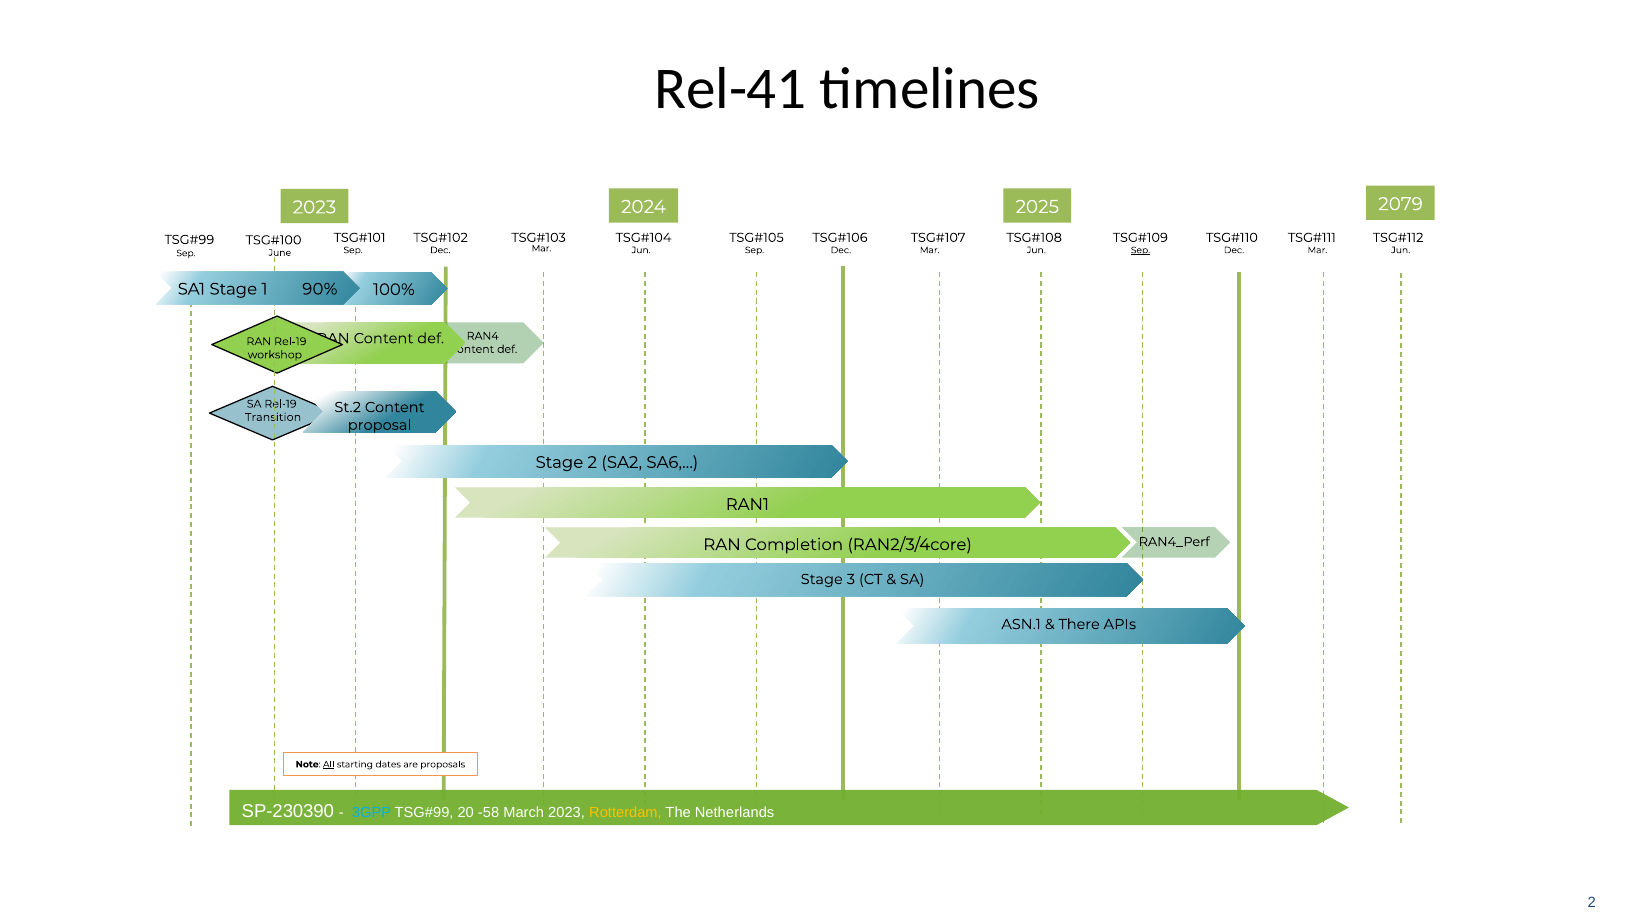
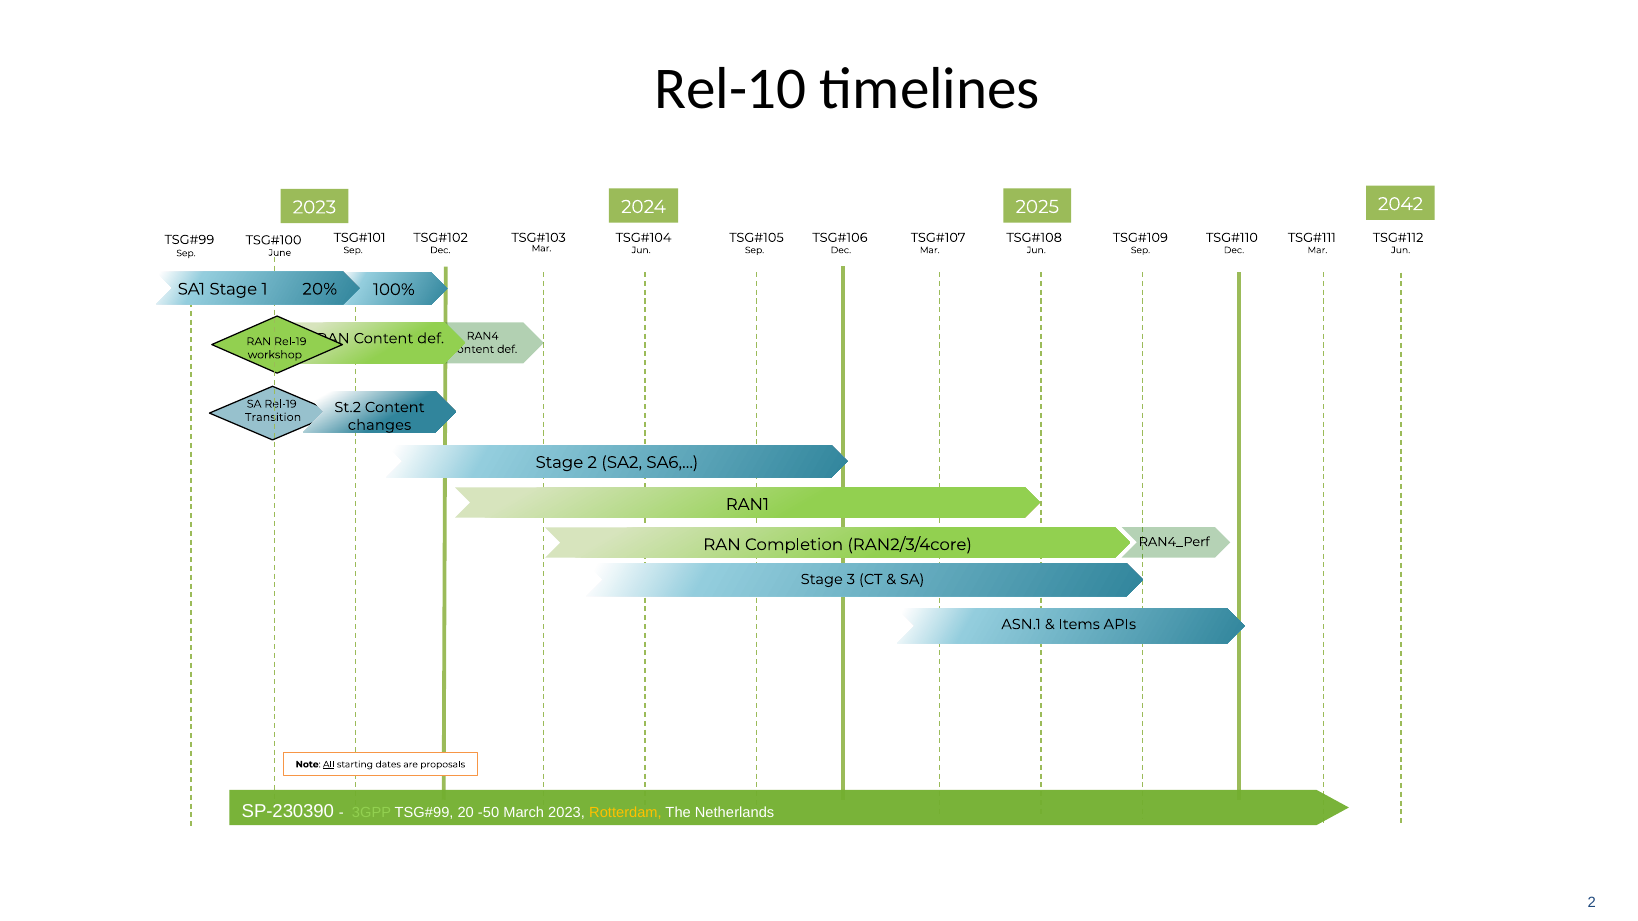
Rel-41: Rel-41 -> Rel-10
2079: 2079 -> 2042
Sep at (1140, 250) underline: present -> none
90%: 90% -> 20%
proposal: proposal -> changes
There: There -> Items
3GPP at (372, 813) colour: light blue -> light green
-58: -58 -> -50
